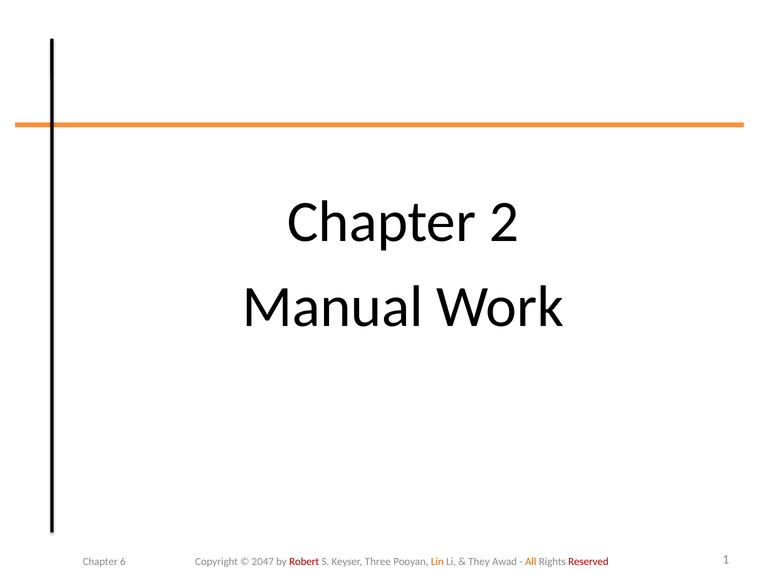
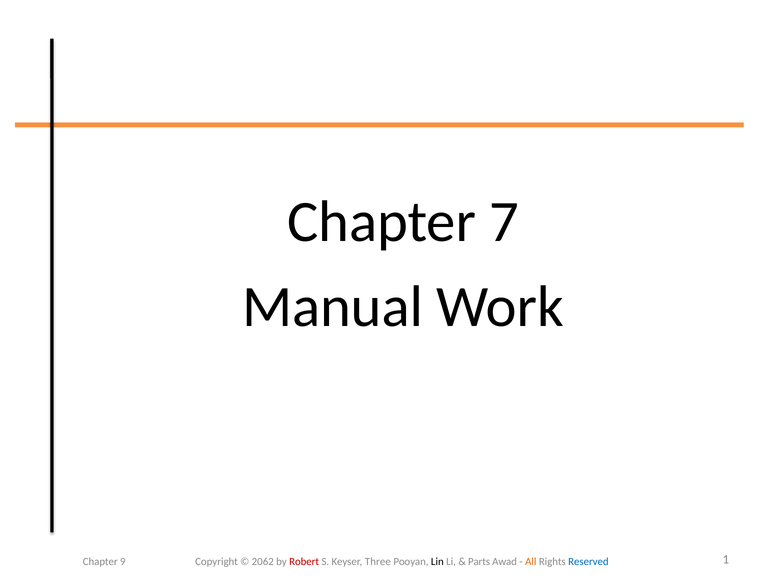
2: 2 -> 7
6: 6 -> 9
2047: 2047 -> 2062
Lin colour: orange -> black
They: They -> Parts
Reserved colour: red -> blue
